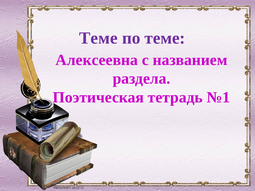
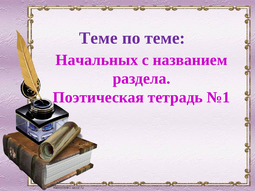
Алексеевна: Алексеевна -> Начальных
